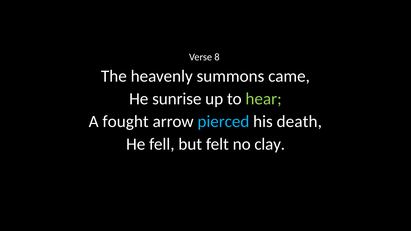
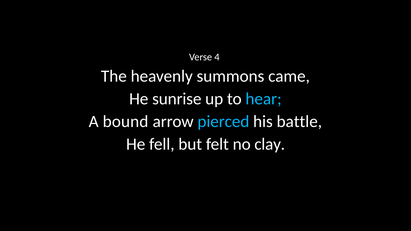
8: 8 -> 4
hear colour: light green -> light blue
fought: fought -> bound
death: death -> battle
